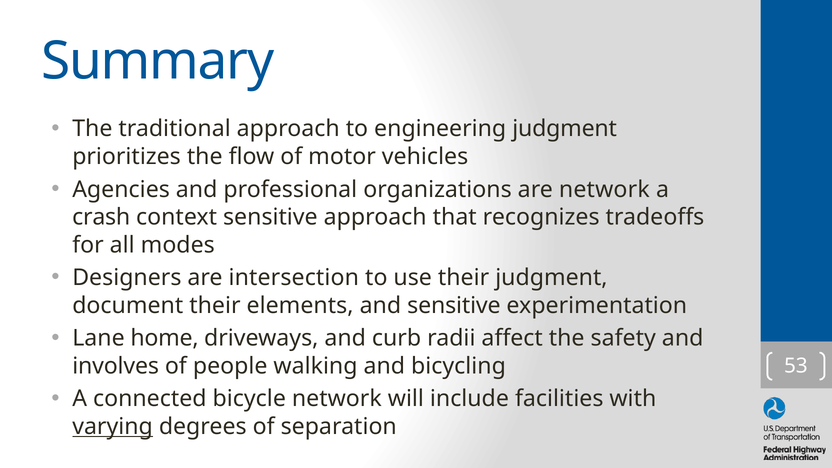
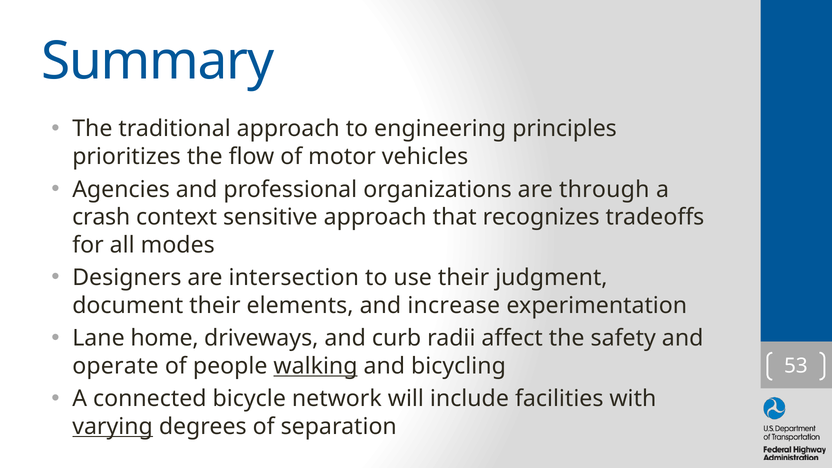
engineering judgment: judgment -> principles
are network: network -> through
and sensitive: sensitive -> increase
involves: involves -> operate
walking underline: none -> present
